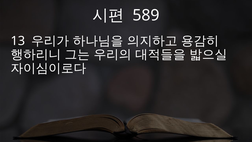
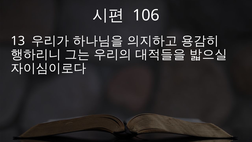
589: 589 -> 106
